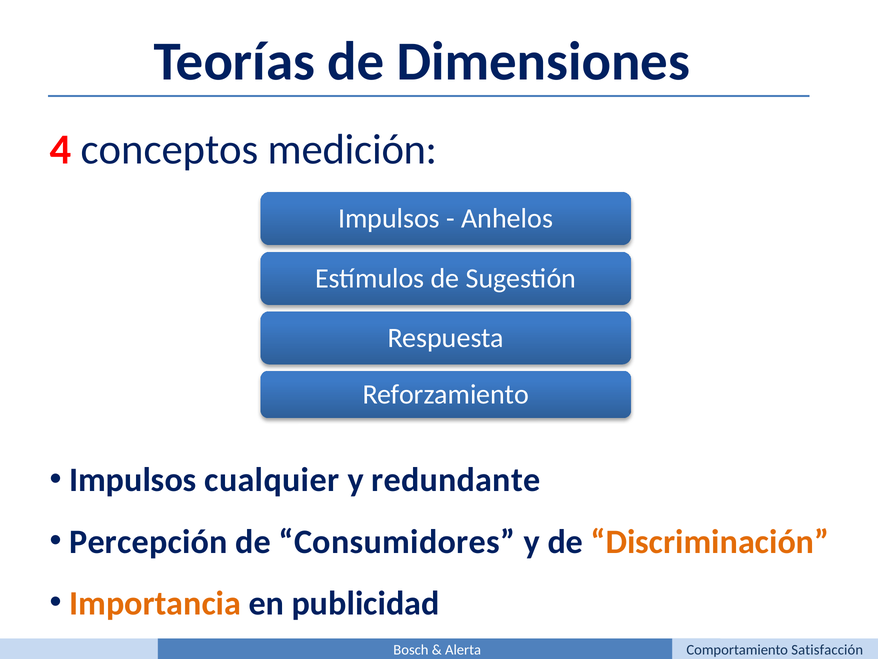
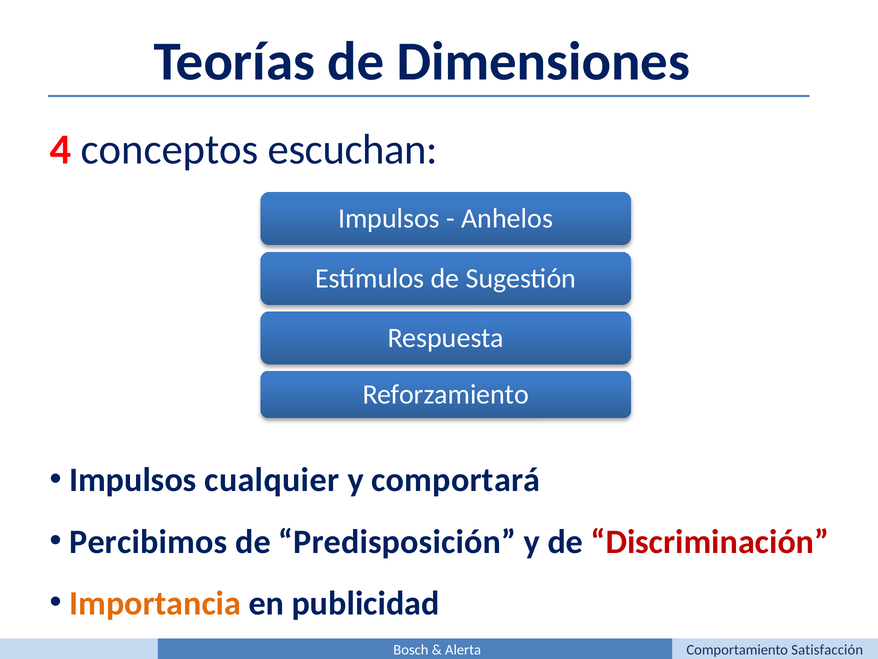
medición: medición -> escuchan
redundante: redundante -> comportará
Percepción: Percepción -> Percibimos
Consumidores: Consumidores -> Predisposición
Discriminación colour: orange -> red
